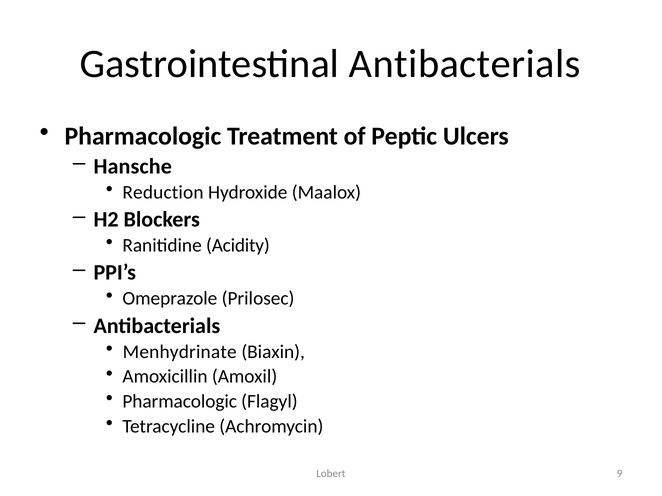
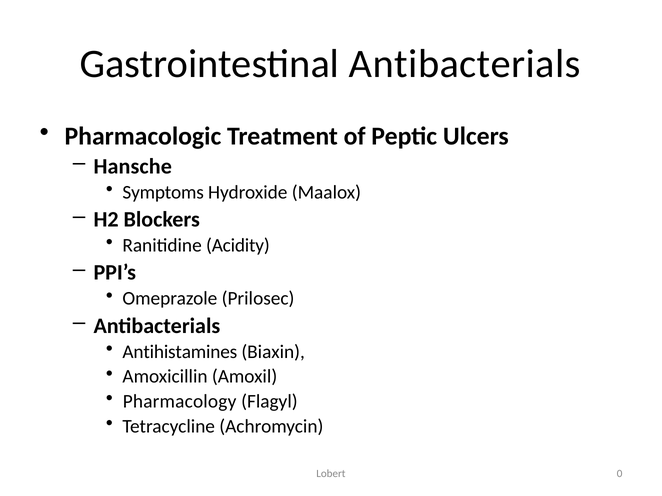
Reduction: Reduction -> Symptoms
Menhydrinate: Menhydrinate -> Antihistamines
Pharmacologic at (180, 402): Pharmacologic -> Pharmacology
9: 9 -> 0
